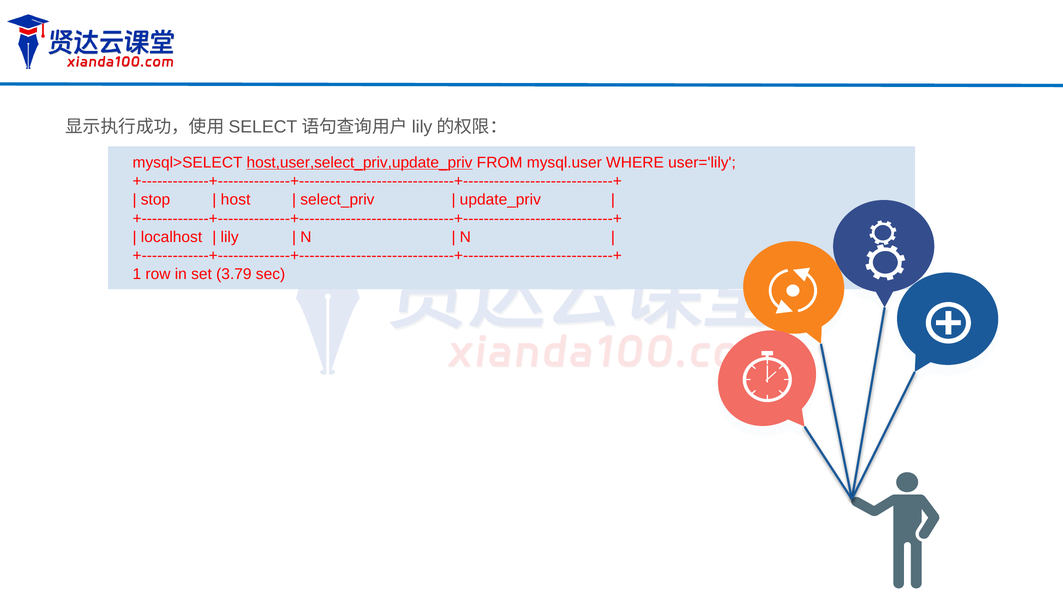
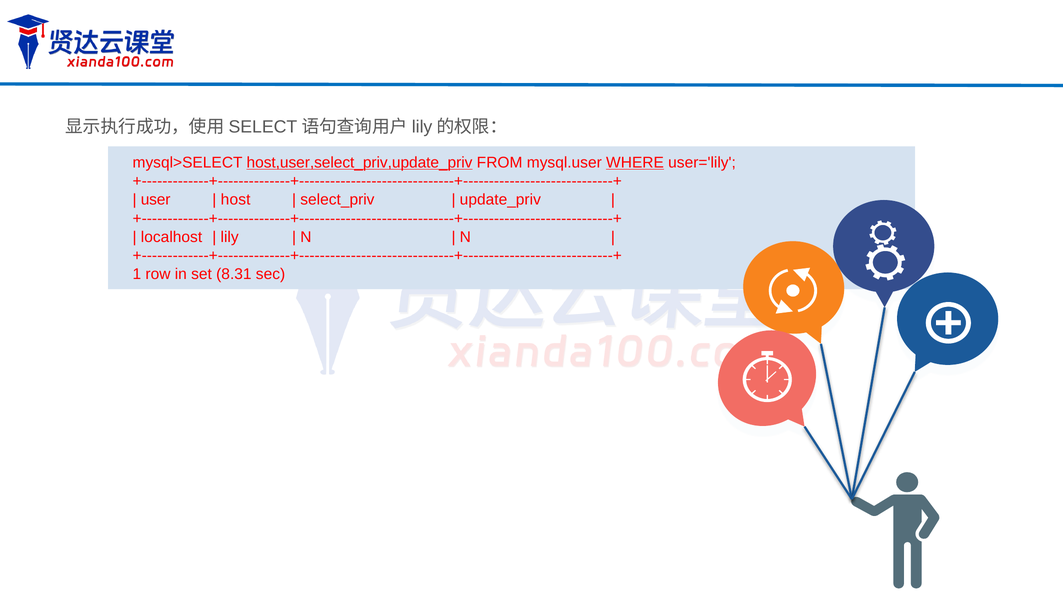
WHERE underline: none -> present
stop: stop -> user
3.79: 3.79 -> 8.31
